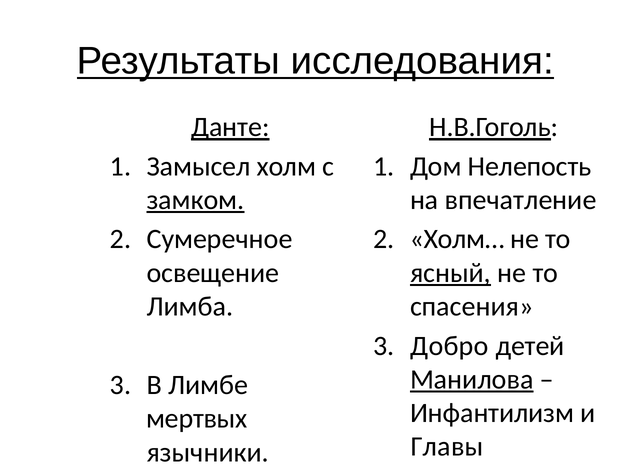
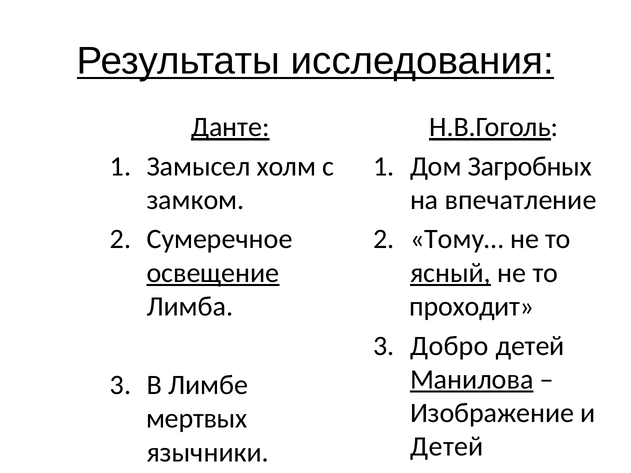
Нелепость: Нелепость -> Загробных
замком underline: present -> none
Холм…: Холм… -> Тому…
освещение underline: none -> present
спасения: спасения -> проходит
Инфантилизм: Инфантилизм -> Изображение
Главы at (447, 447): Главы -> Детей
